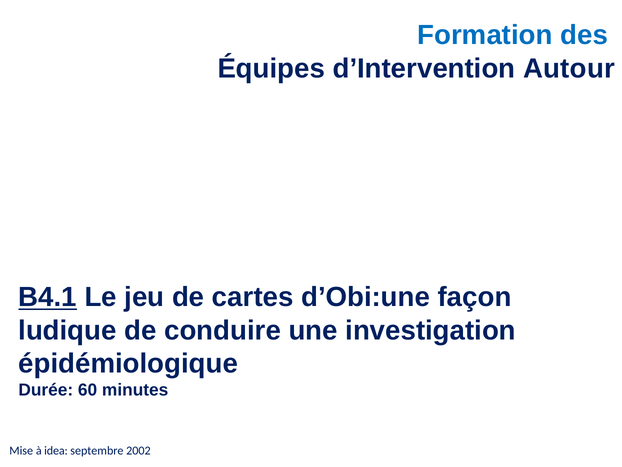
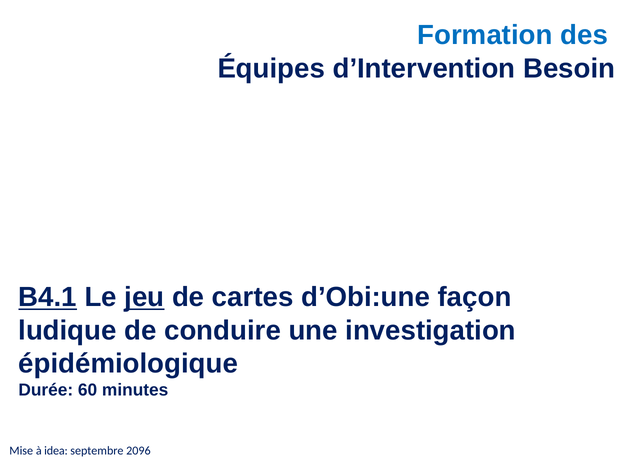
Autour: Autour -> Besoin
jeu underline: none -> present
2002: 2002 -> 2096
